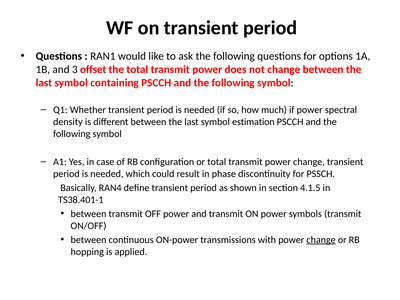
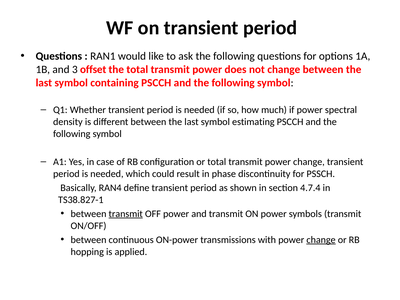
estimation: estimation -> estimating
4.1.5: 4.1.5 -> 4.7.4
TS38.401-1: TS38.401-1 -> TS38.827-1
transmit at (126, 214) underline: none -> present
